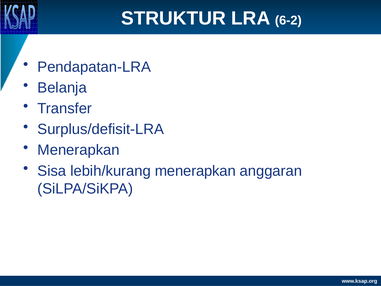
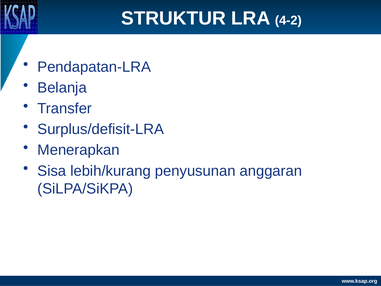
6-2: 6-2 -> 4-2
lebih/kurang menerapkan: menerapkan -> penyusunan
